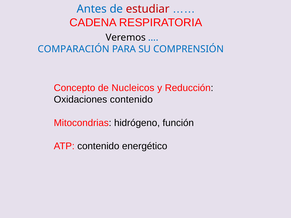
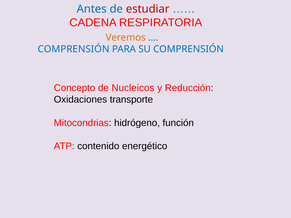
Veremos colour: black -> orange
COMPARACIÓN at (74, 49): COMPARACIÓN -> COMPRENSIÓN
Oxidaciones contenido: contenido -> transporte
